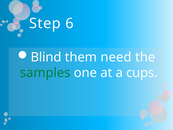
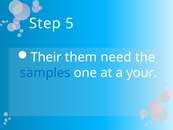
6: 6 -> 5
Blind: Blind -> Their
samples colour: green -> blue
cups: cups -> your
